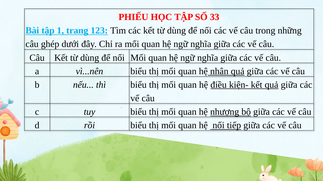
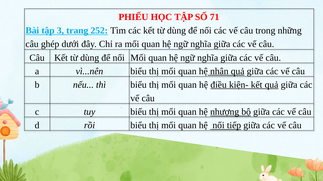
33: 33 -> 71
1: 1 -> 3
123: 123 -> 252
